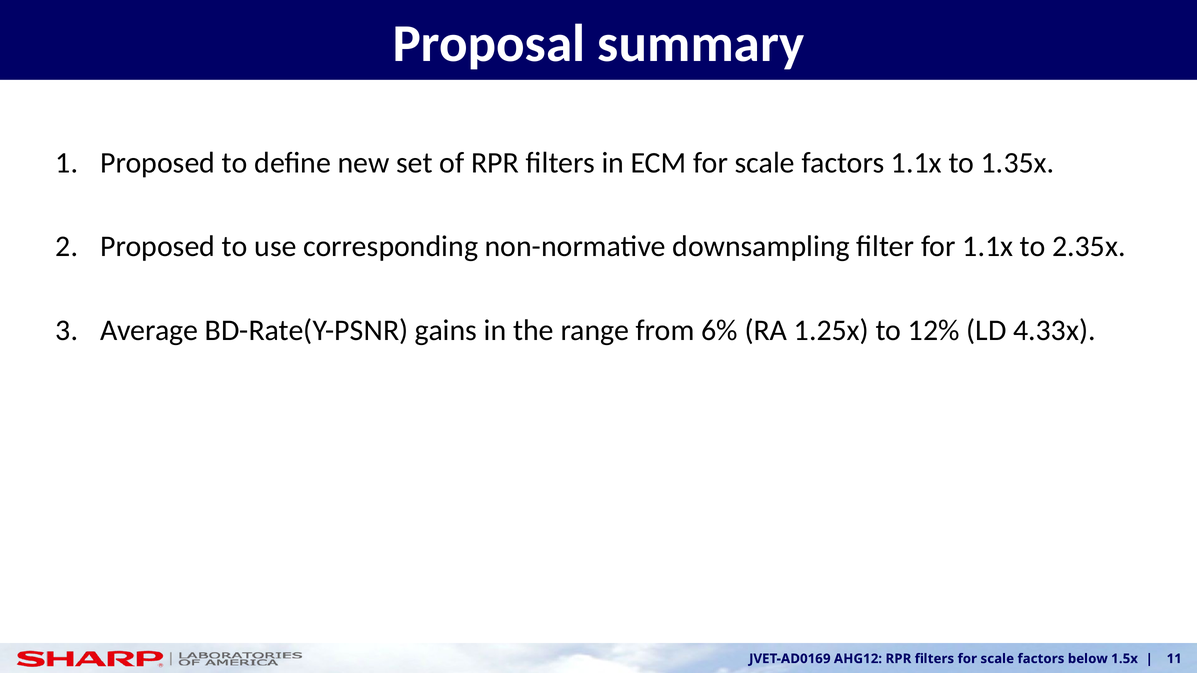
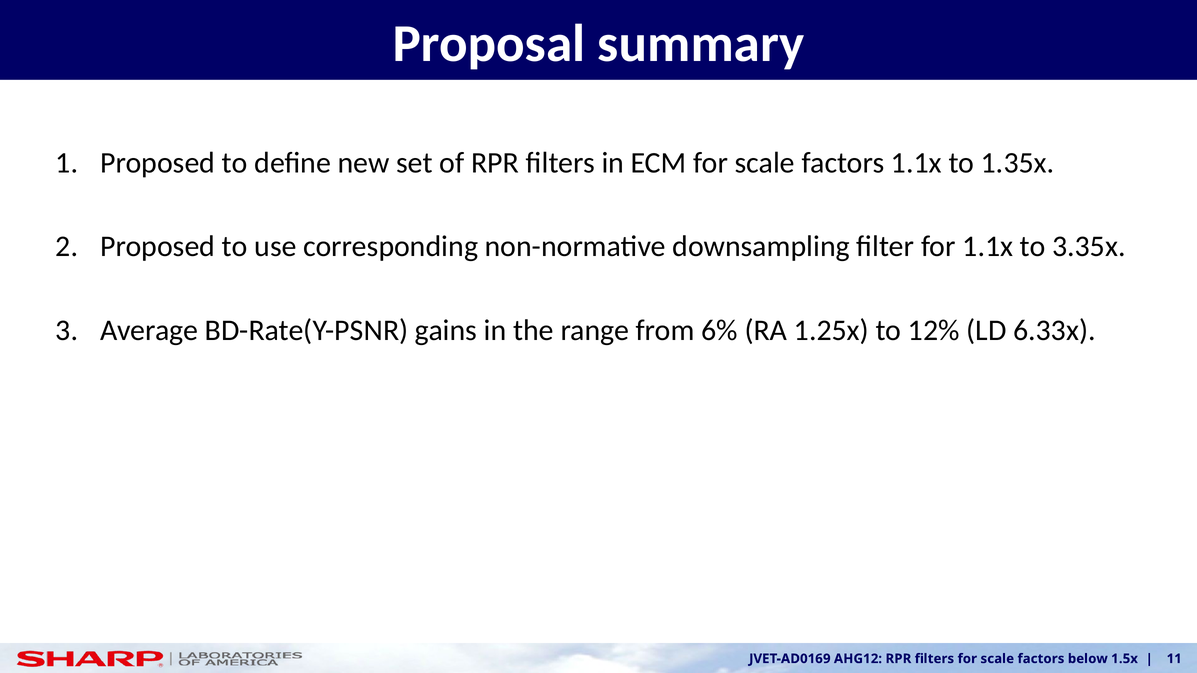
2.35x: 2.35x -> 3.35x
4.33x: 4.33x -> 6.33x
